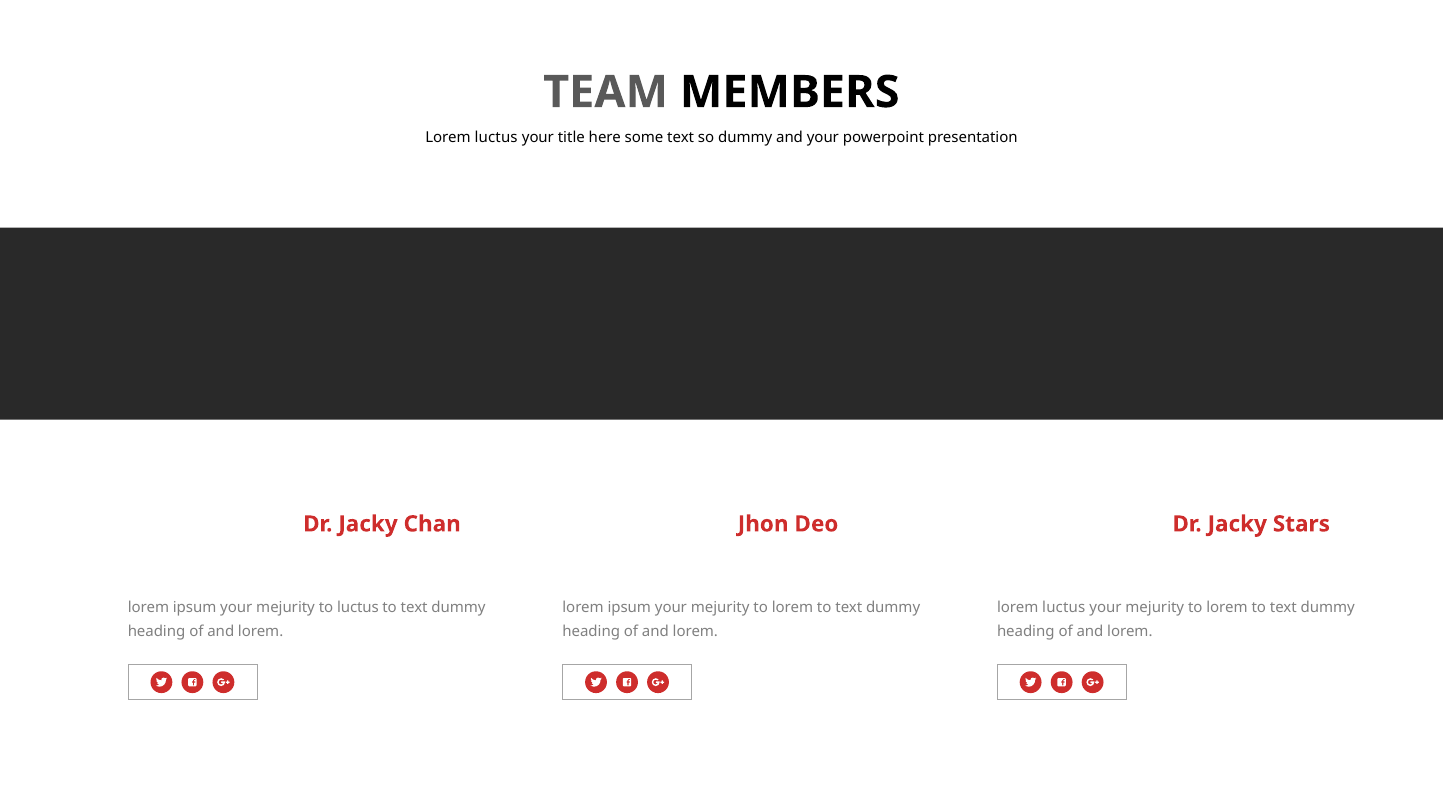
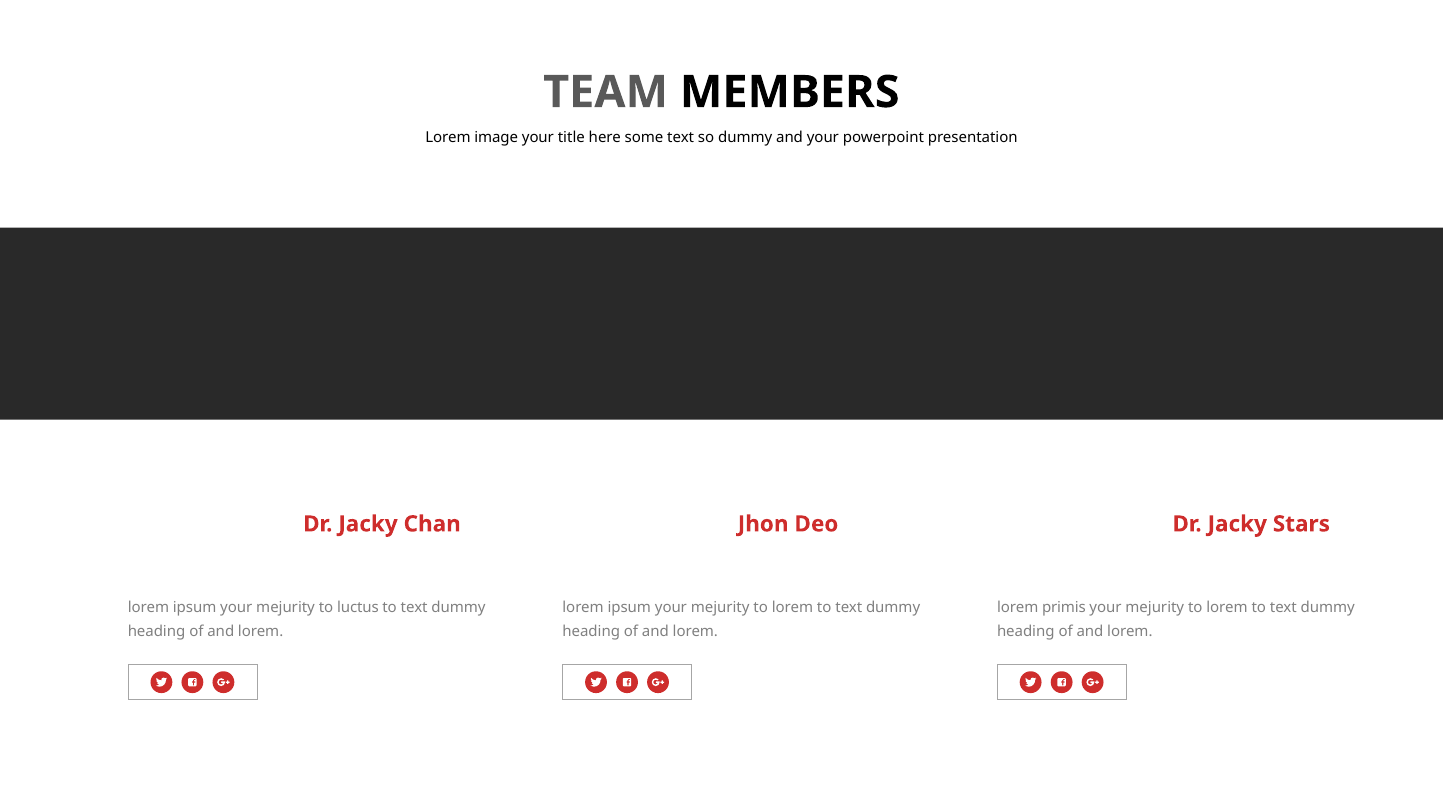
luctus at (496, 138): luctus -> image
luctus at (1064, 607): luctus -> primis
